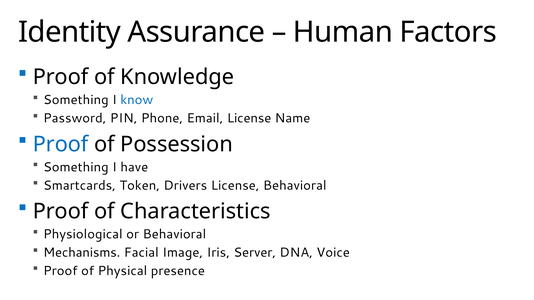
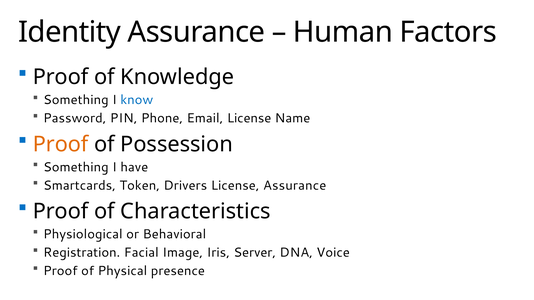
Proof at (61, 144) colour: blue -> orange
License Behavioral: Behavioral -> Assurance
Mechanisms: Mechanisms -> Registration
